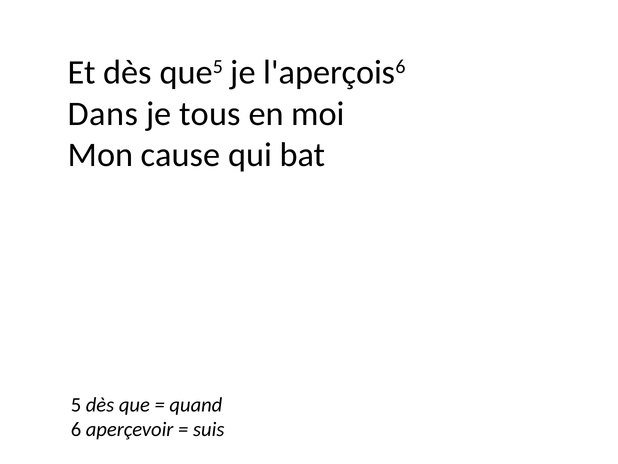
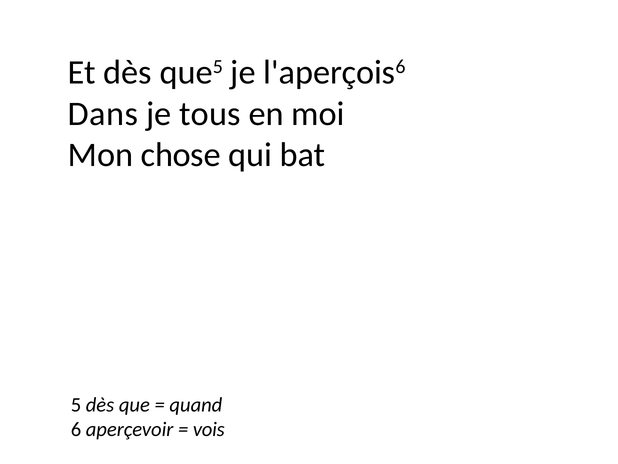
cause: cause -> chose
suis: suis -> vois
